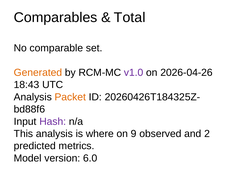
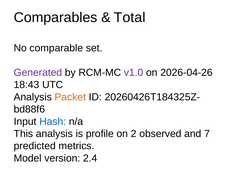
Generated colour: orange -> purple
Hash colour: purple -> blue
where: where -> profile
9: 9 -> 2
2: 2 -> 7
6.0: 6.0 -> 2.4
